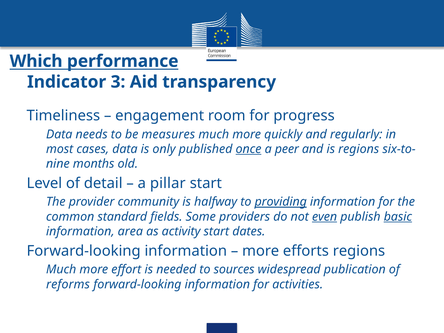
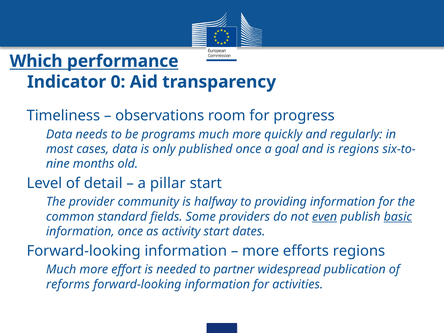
3: 3 -> 0
engagement: engagement -> observations
measures: measures -> programs
once at (249, 149) underline: present -> none
peer: peer -> goal
providing underline: present -> none
information area: area -> once
sources: sources -> partner
